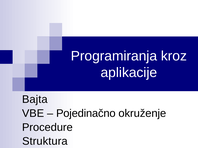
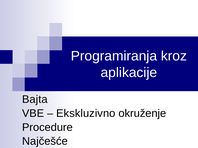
Pojedinačno: Pojedinačno -> Ekskluzivno
Struktura: Struktura -> Najčešće
